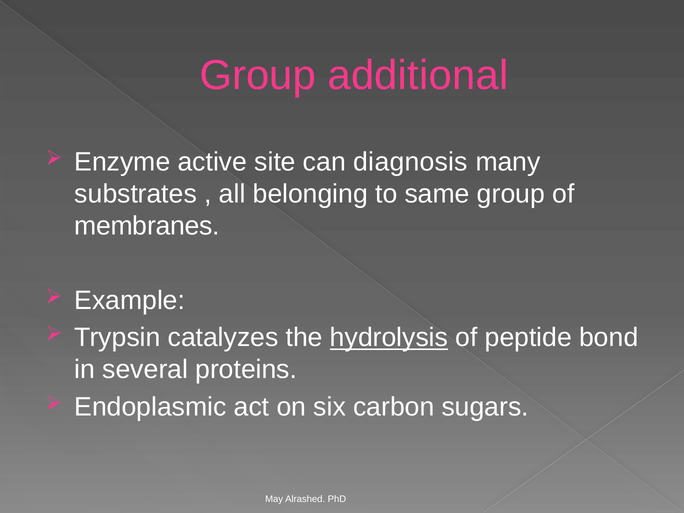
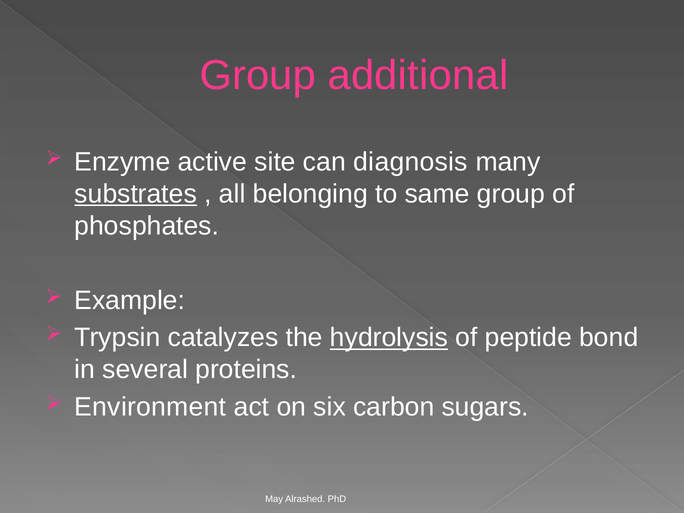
substrates underline: none -> present
membranes: membranes -> phosphates
Endoplasmic: Endoplasmic -> Environment
